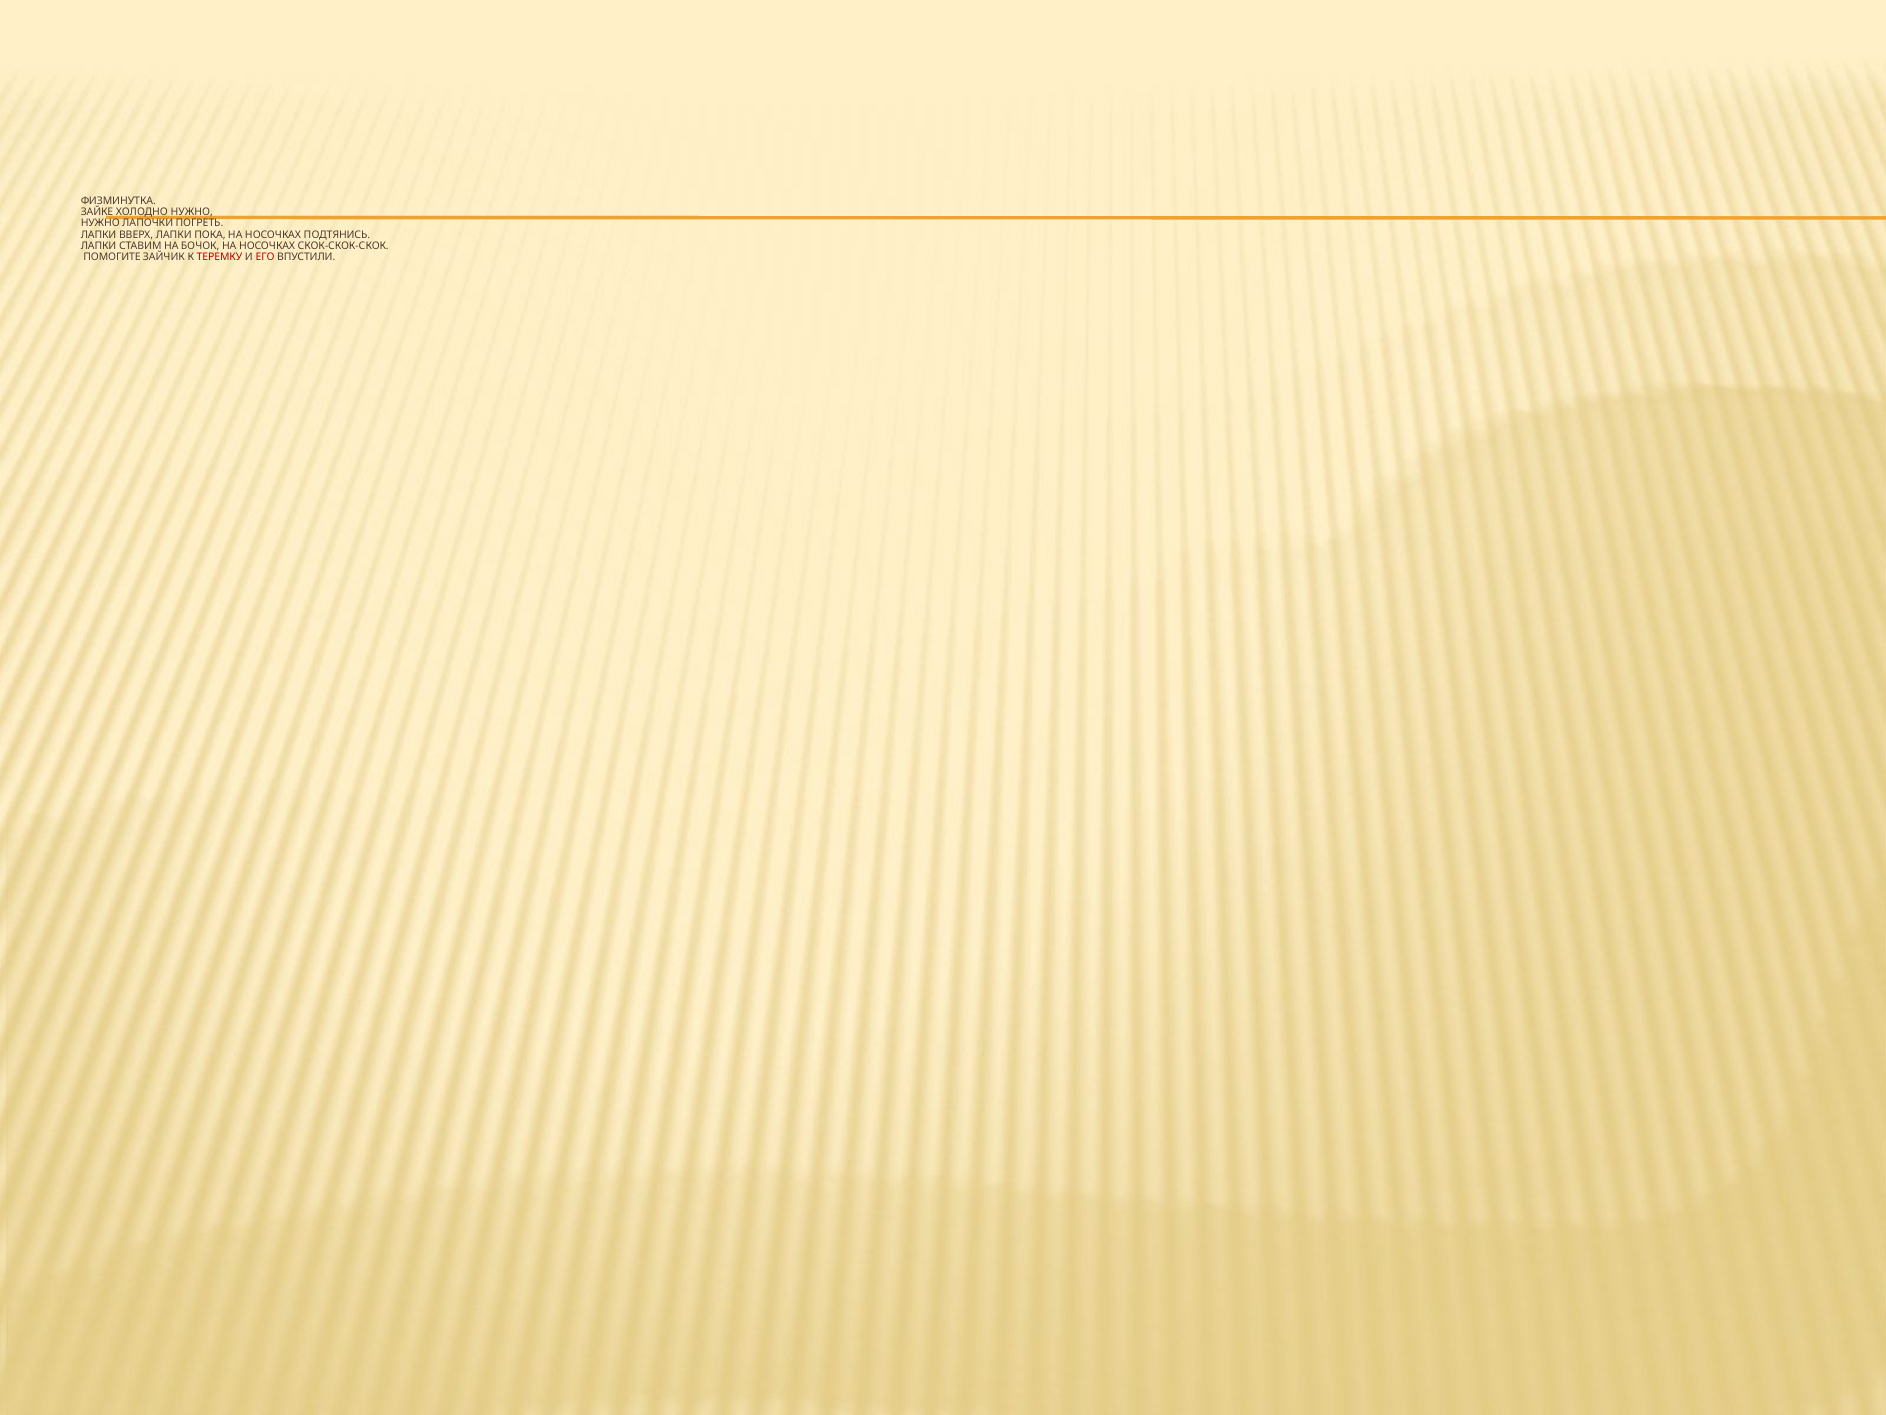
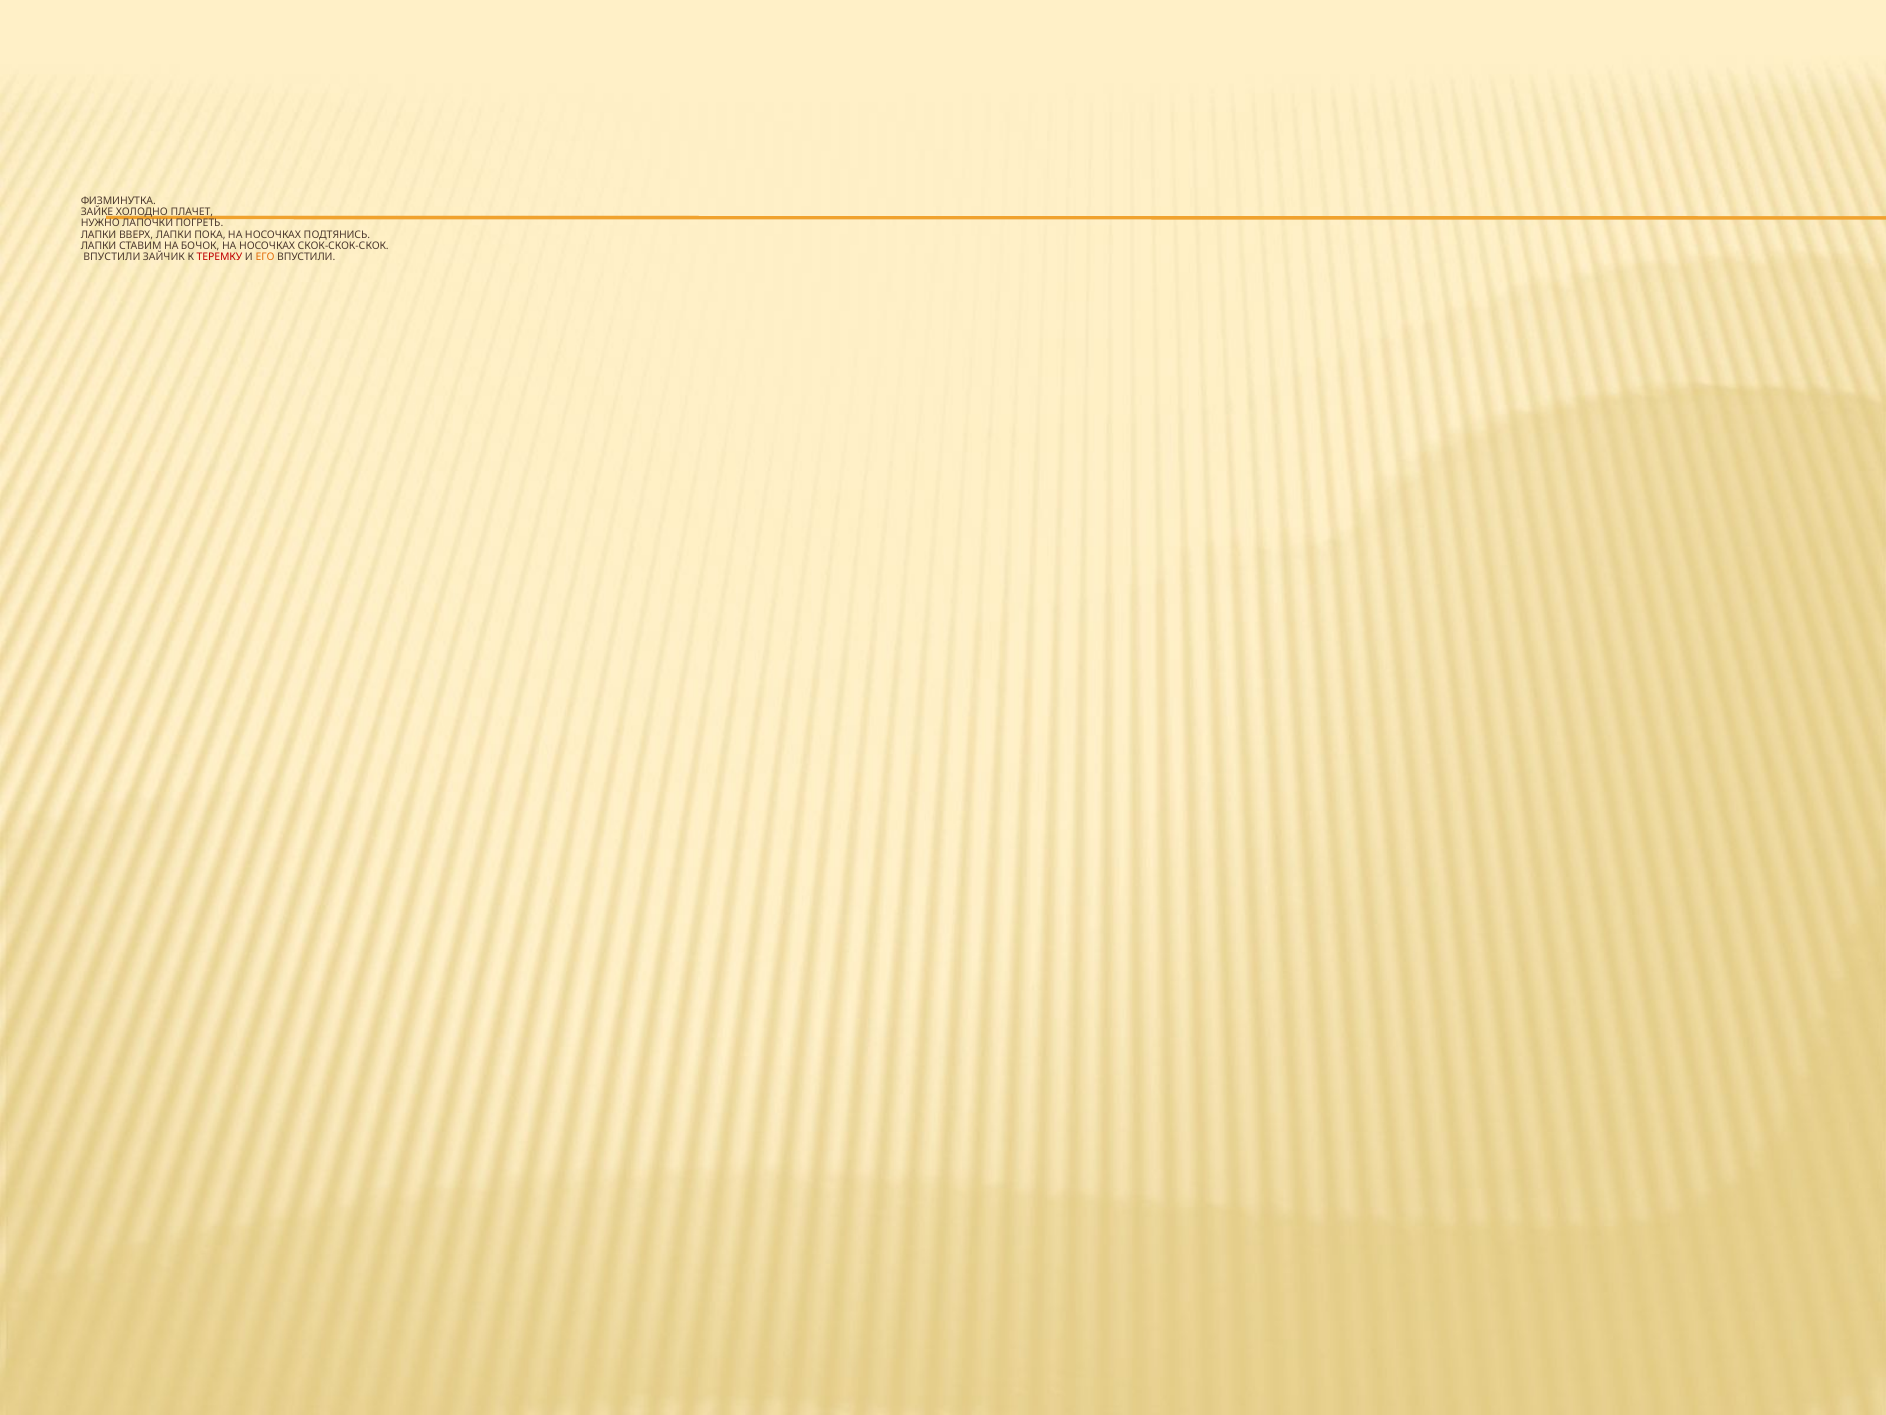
ХОЛОДНО НУЖНО: НУЖНО -> ПЛАЧЕТ
ПОМОГИТЕ at (112, 257): ПОМОГИТЕ -> ВПУСТИЛИ
ЕГО colour: red -> orange
